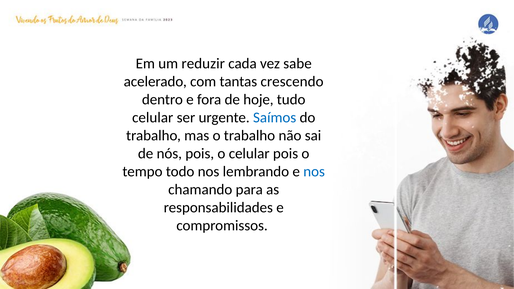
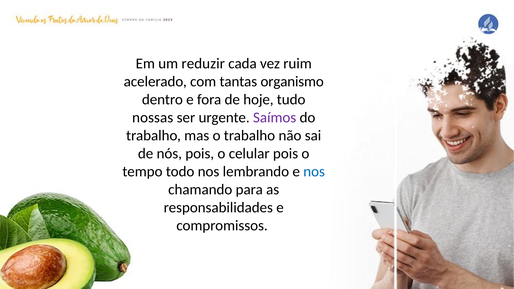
sabe: sabe -> ruim
crescendo: crescendo -> organismo
celular at (153, 118): celular -> nossas
Saímos colour: blue -> purple
